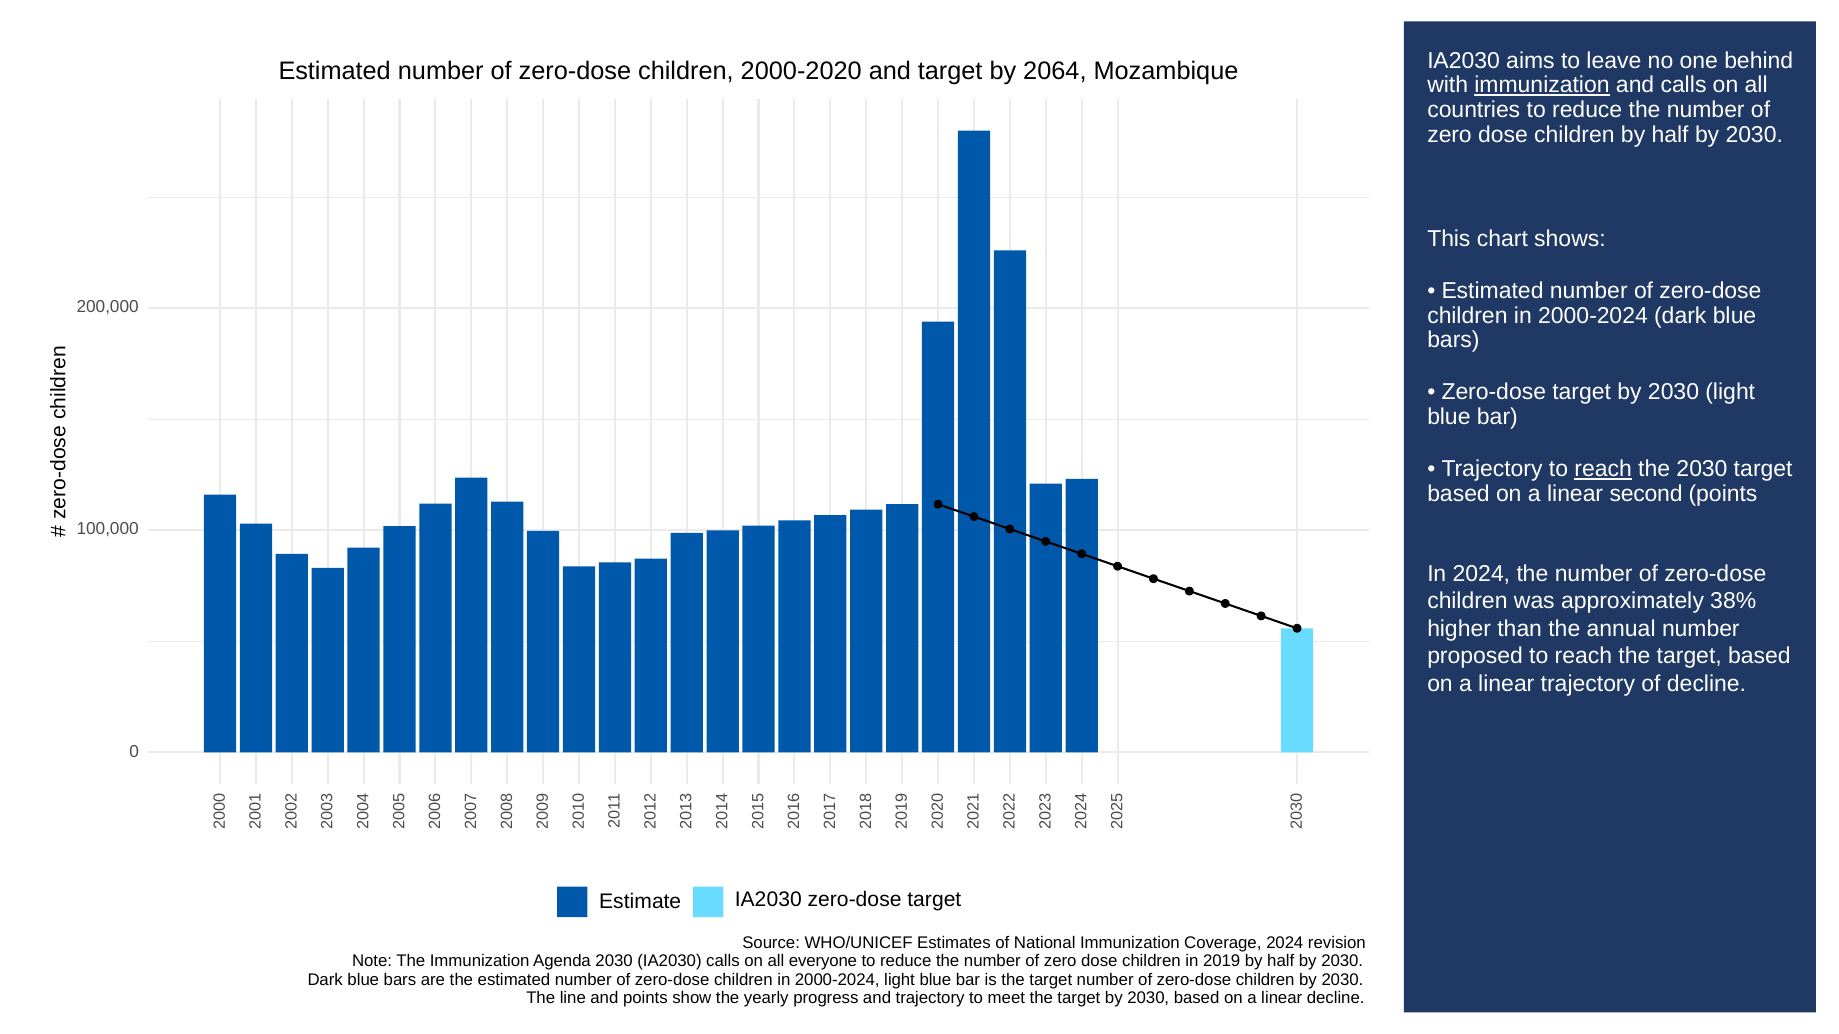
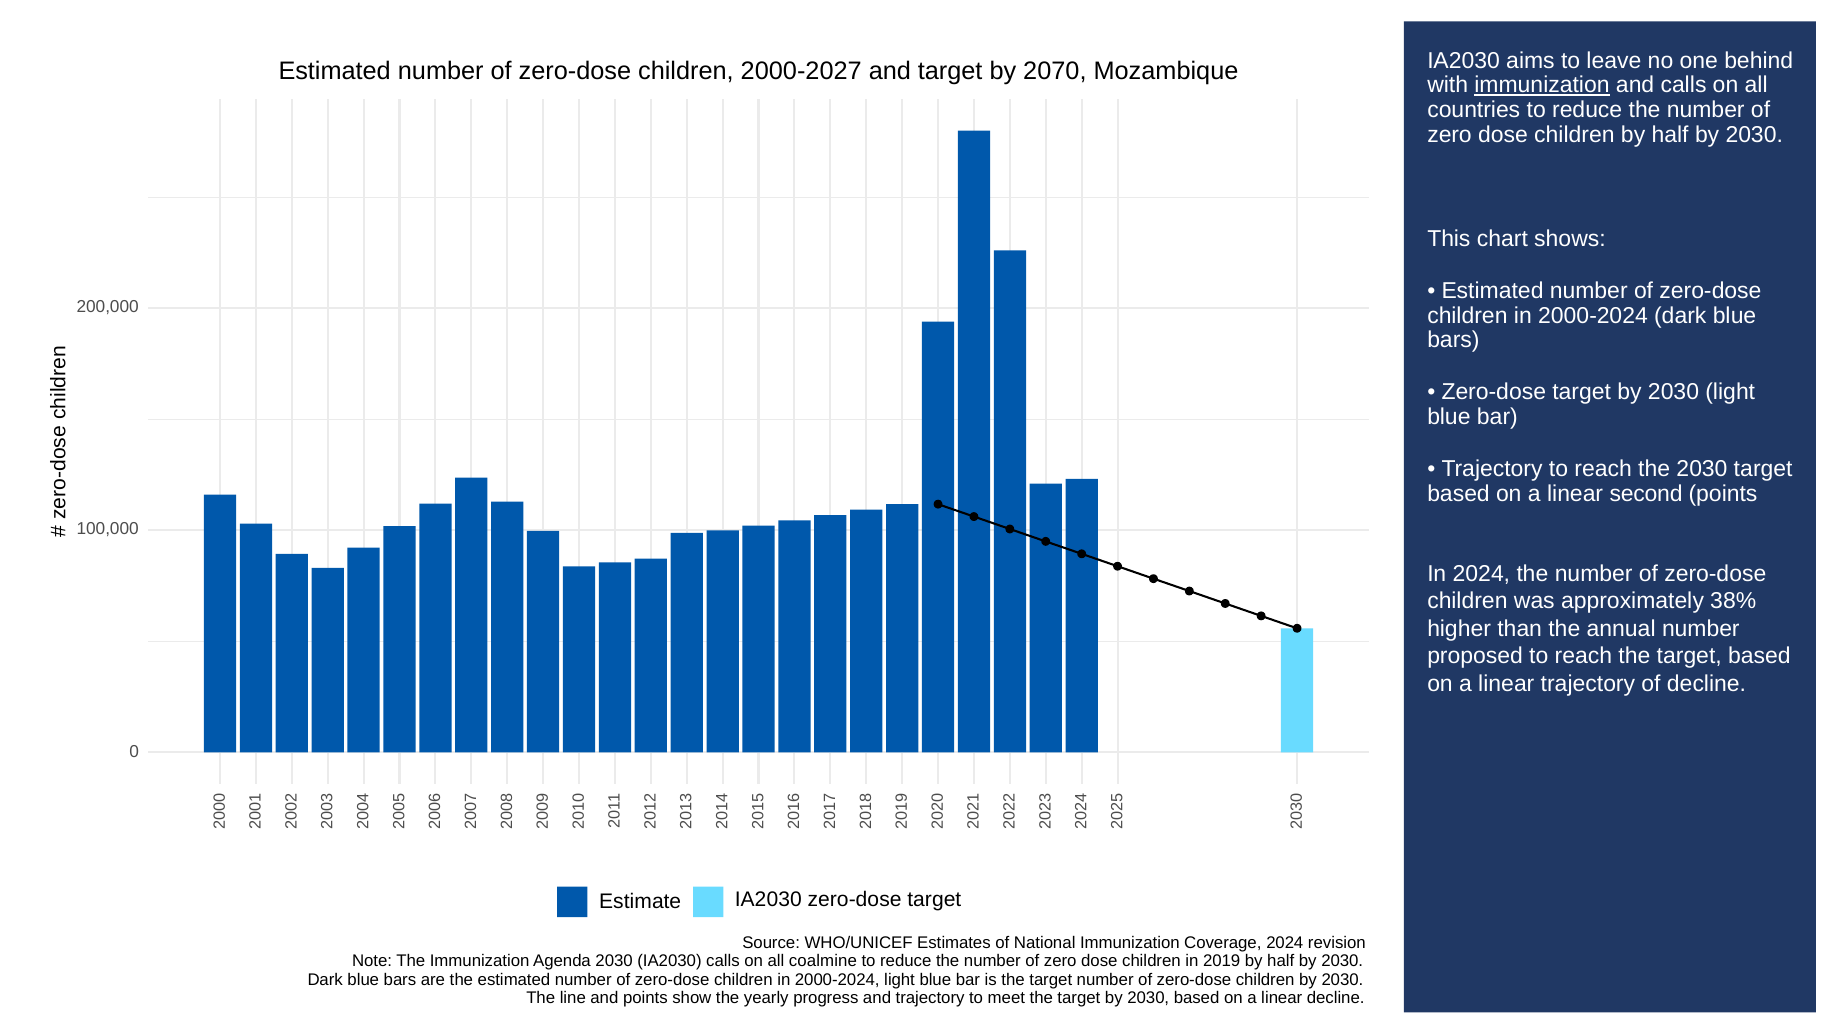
2000-2020: 2000-2020 -> 2000-2027
2064: 2064 -> 2070
reach at (1603, 469) underline: present -> none
everyone: everyone -> coalmine
